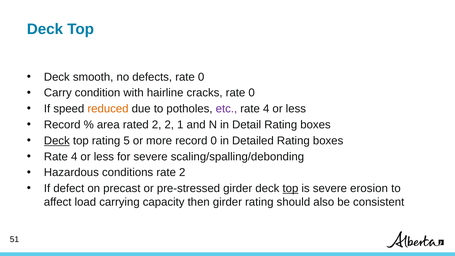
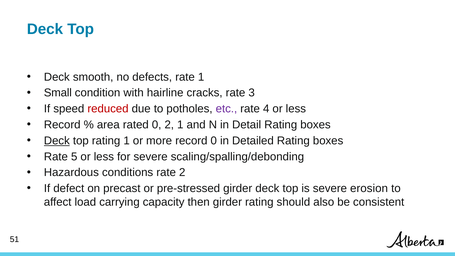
defects rate 0: 0 -> 1
Carry: Carry -> Small
cracks rate 0: 0 -> 3
reduced colour: orange -> red
rated 2: 2 -> 0
rating 5: 5 -> 1
4 at (74, 157): 4 -> 5
top at (290, 188) underline: present -> none
